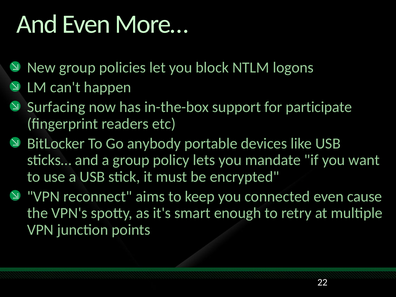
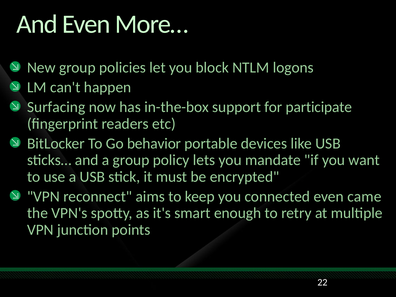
anybody: anybody -> behavior
cause: cause -> came
